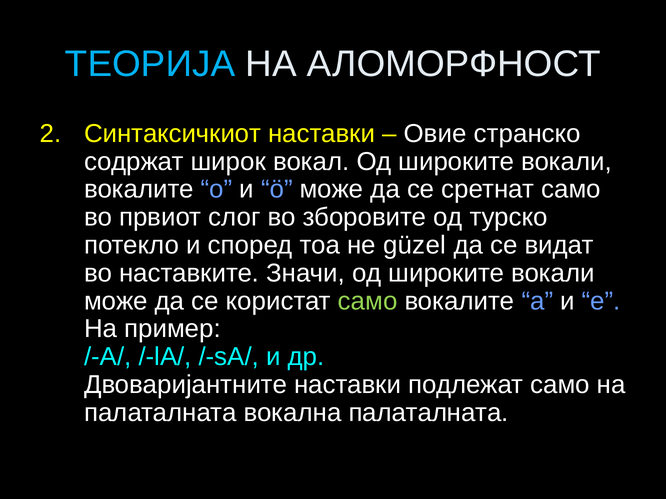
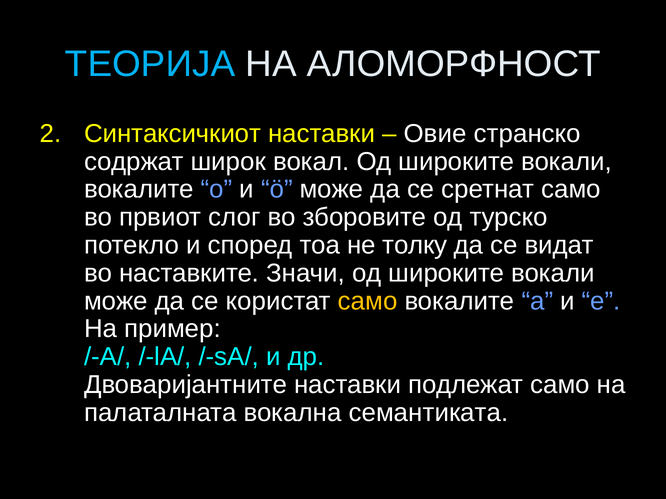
güzel: güzel -> толку
само at (368, 301) colour: light green -> yellow
вокална палаталната: палаталната -> семантиката
